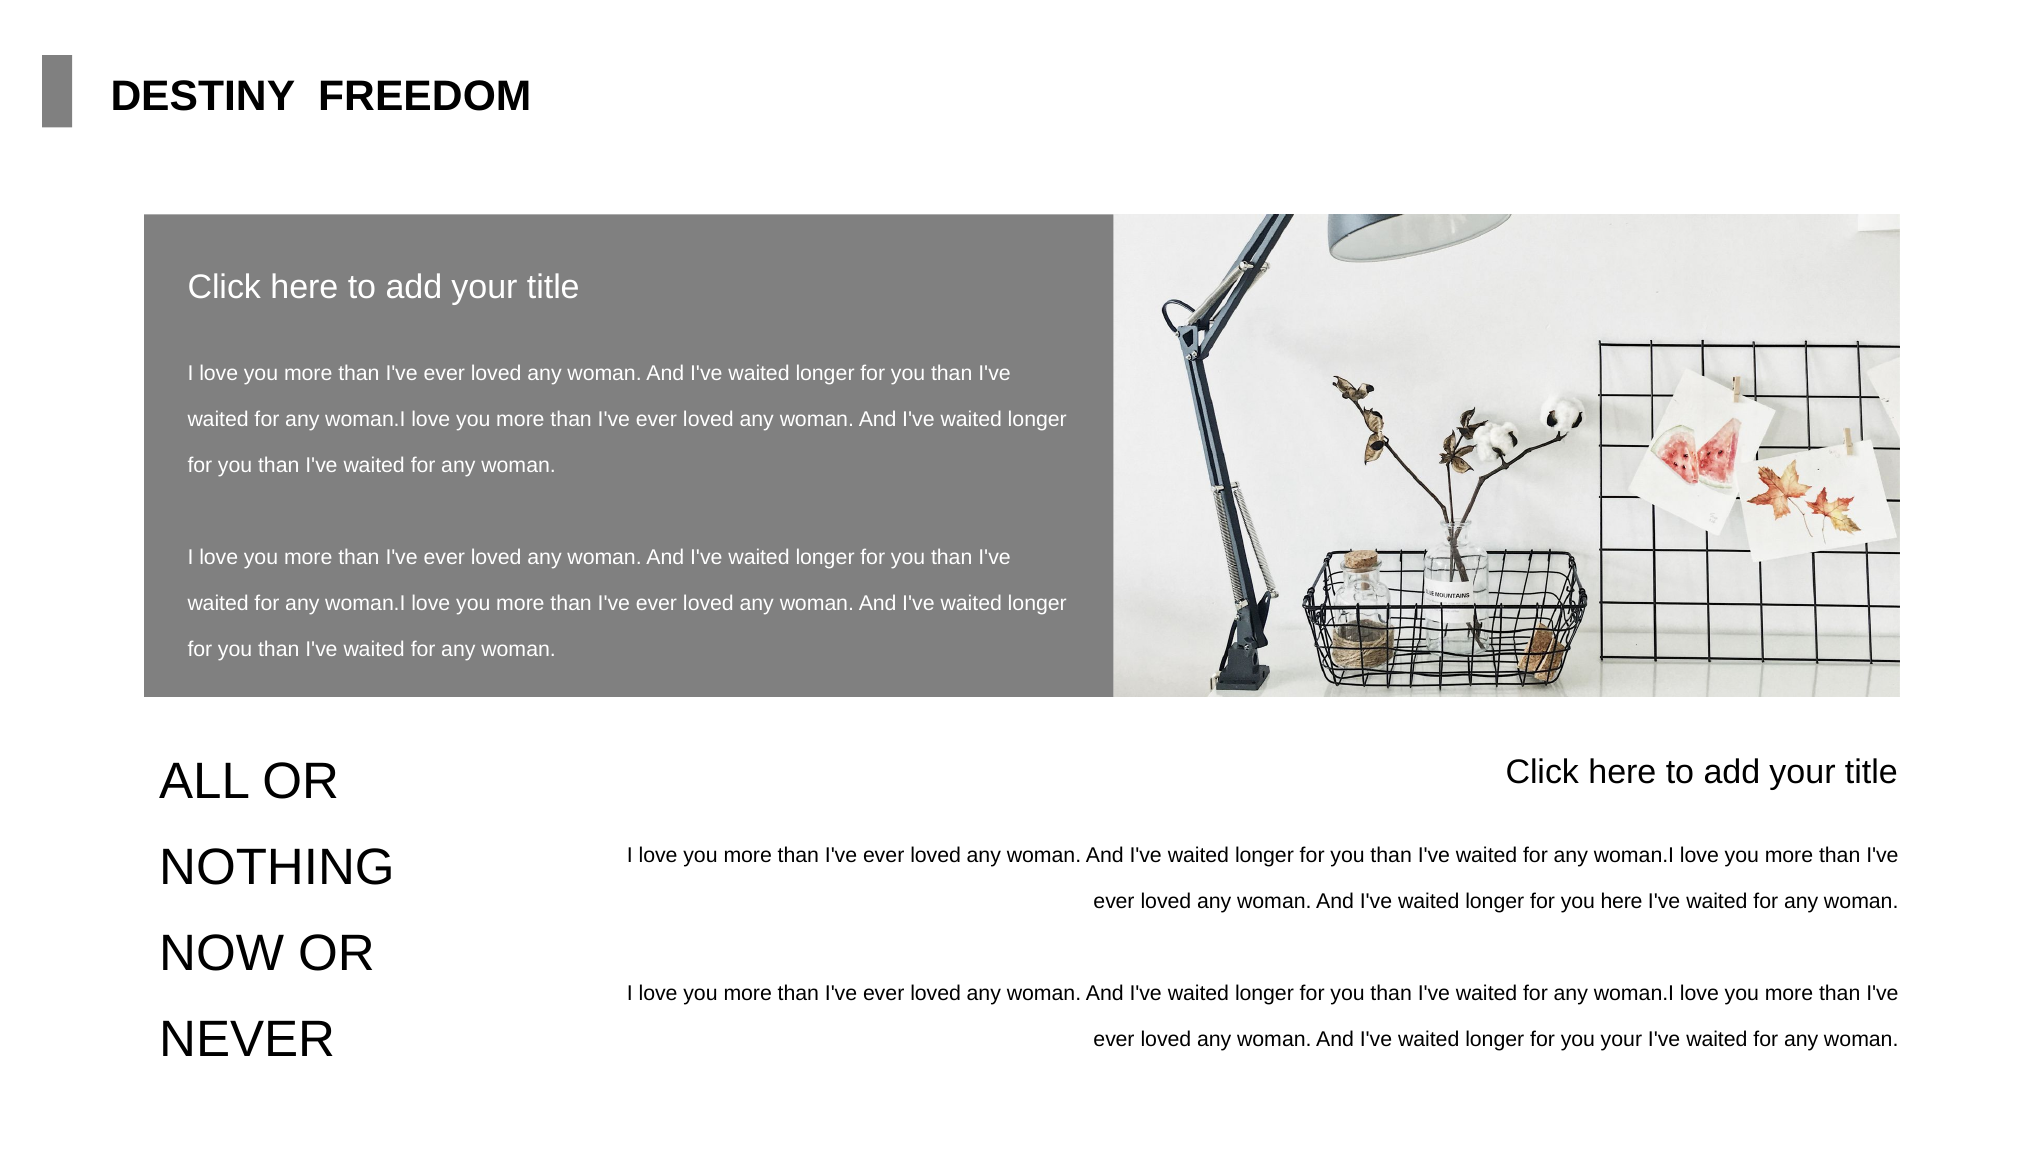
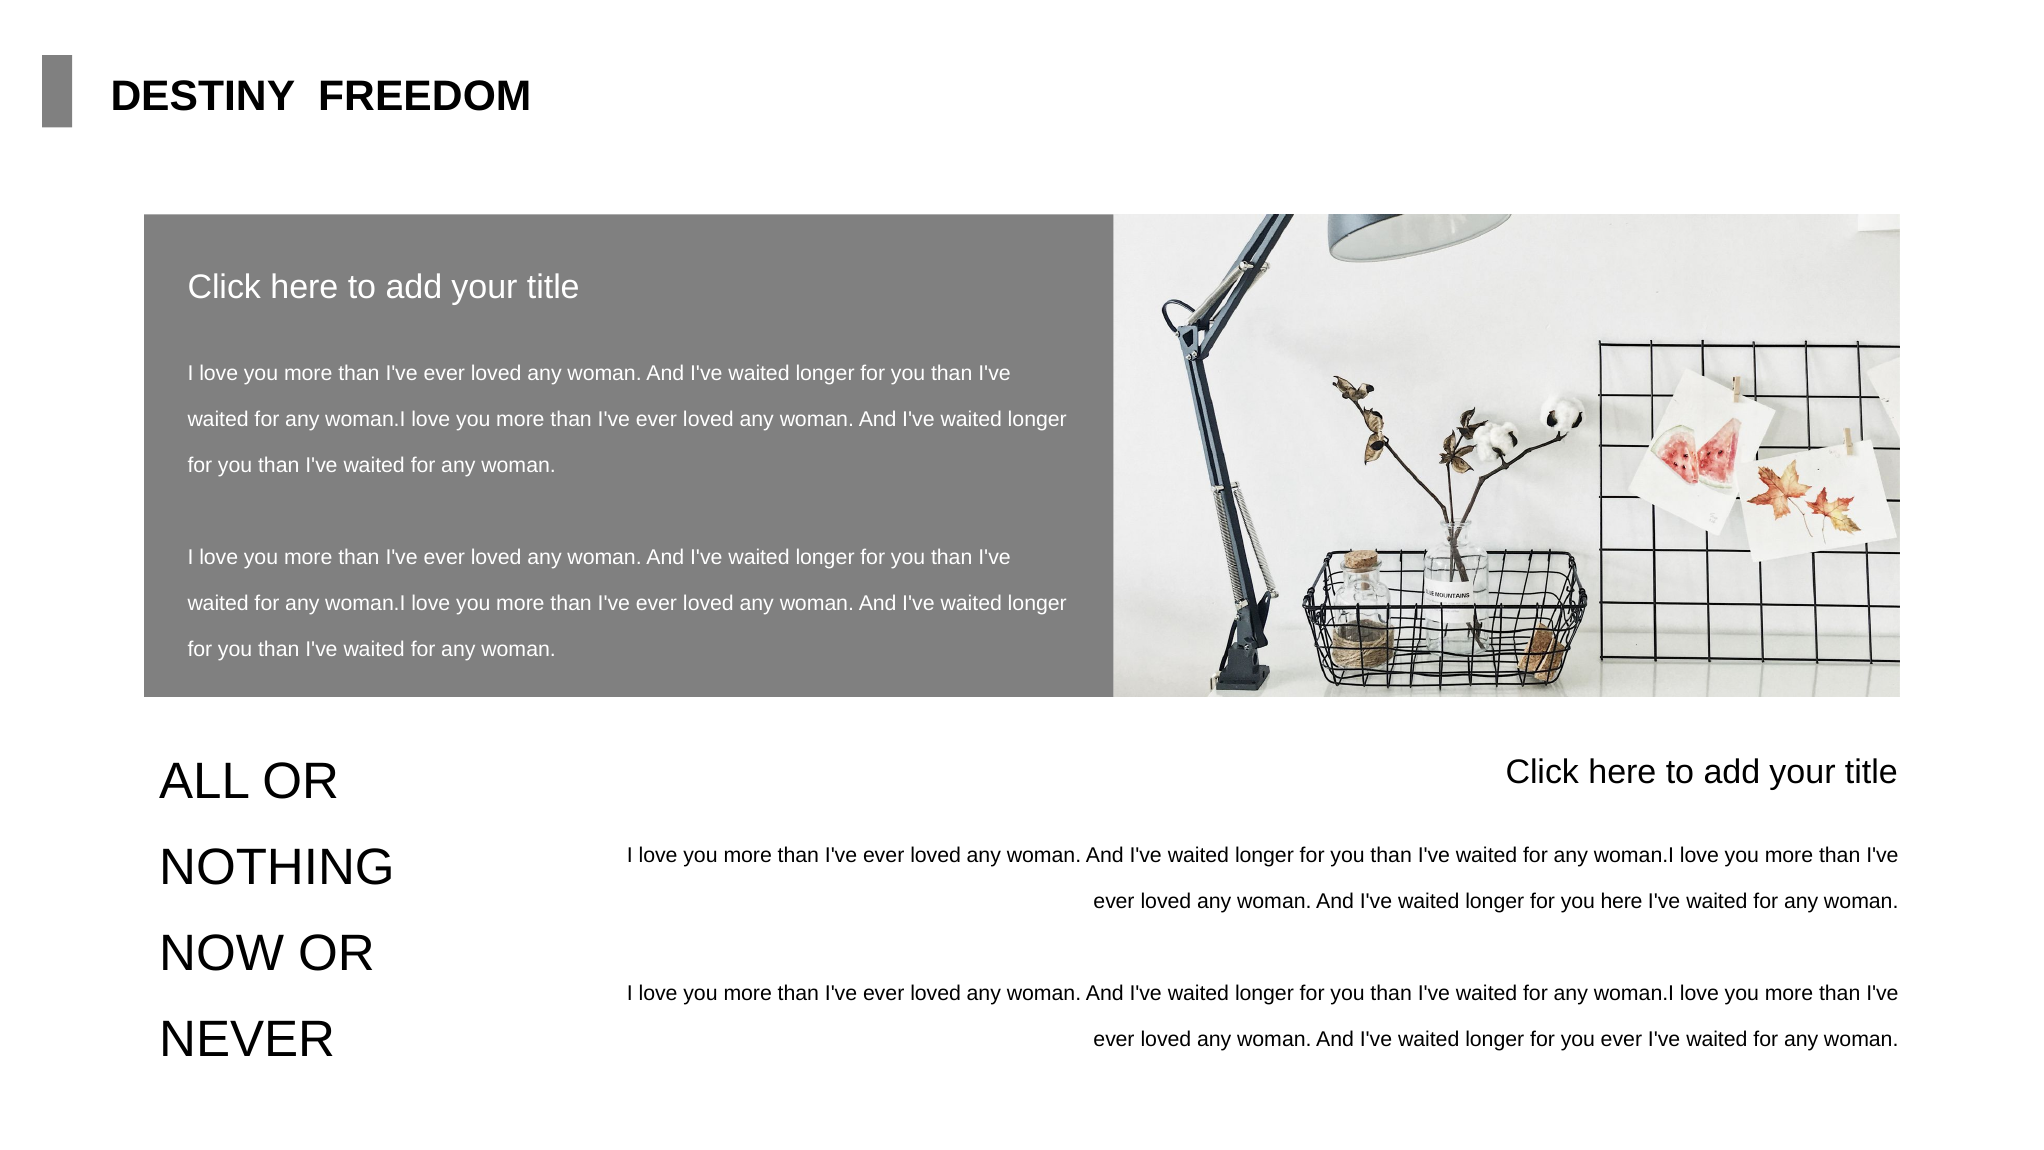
you your: your -> ever
